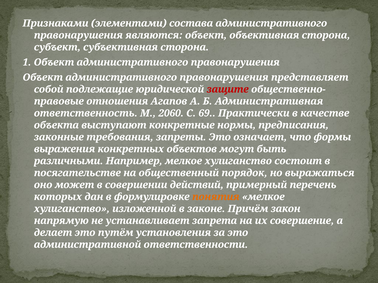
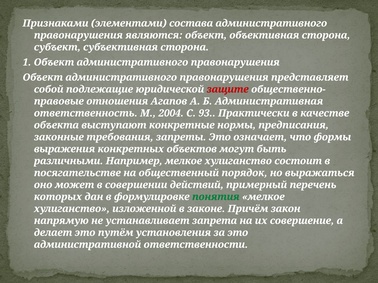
2060: 2060 -> 2004
69: 69 -> 93
понятия colour: orange -> green
